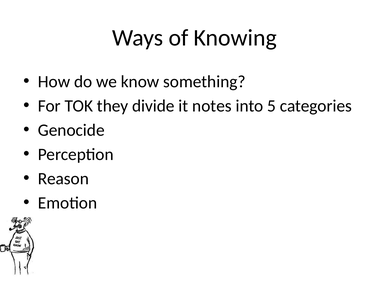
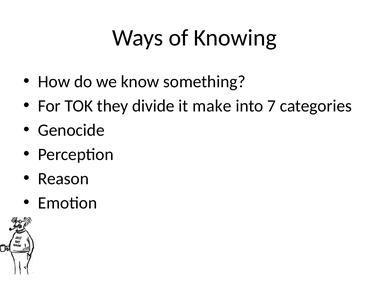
notes: notes -> make
5: 5 -> 7
